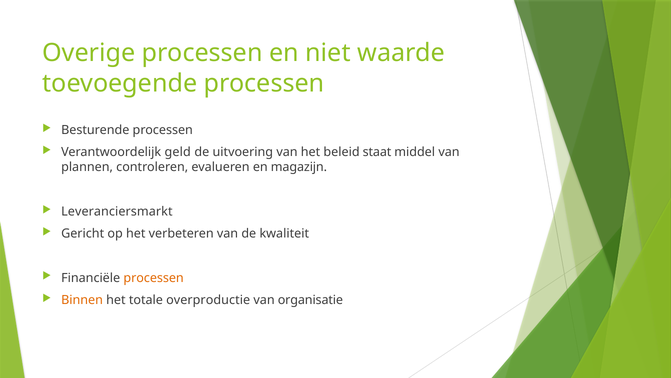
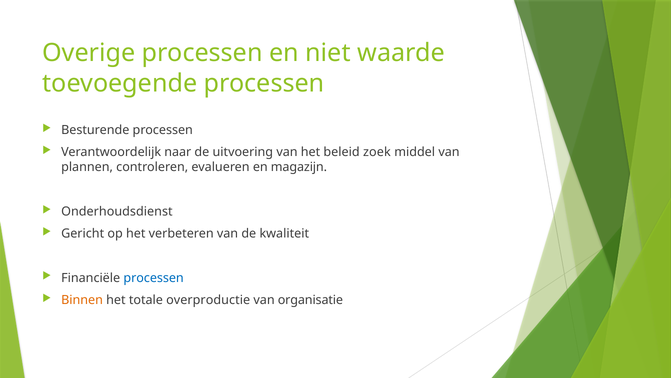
geld: geld -> naar
staat: staat -> zoek
Leveranciersmarkt: Leveranciersmarkt -> Onderhoudsdienst
processen at (154, 278) colour: orange -> blue
